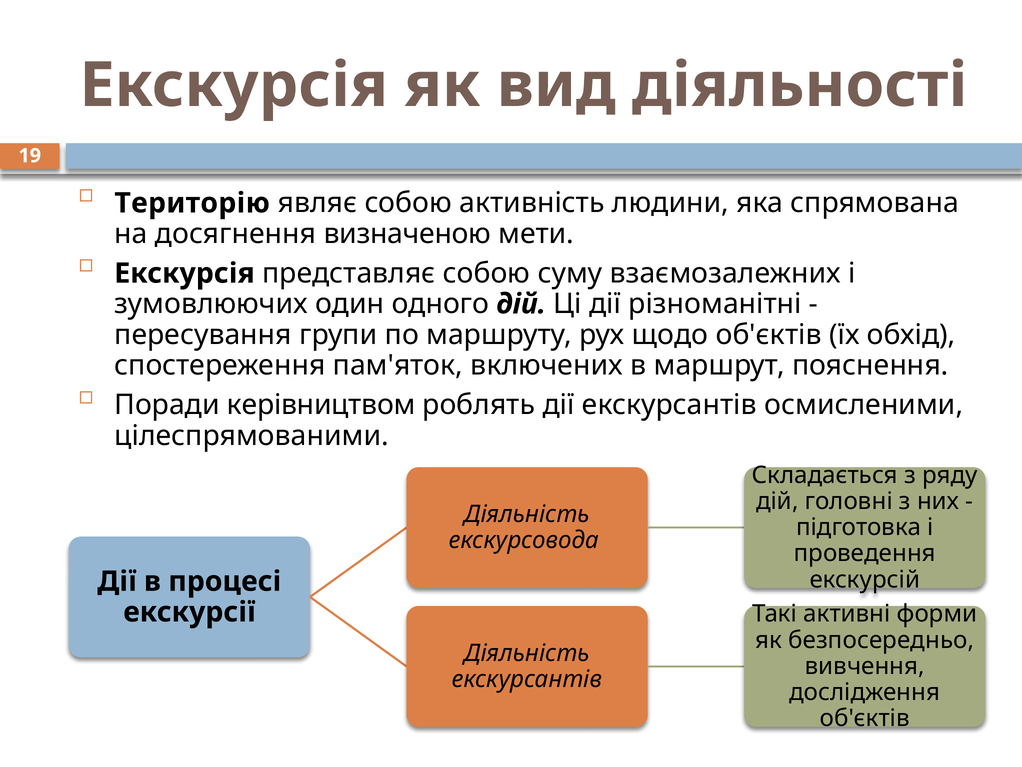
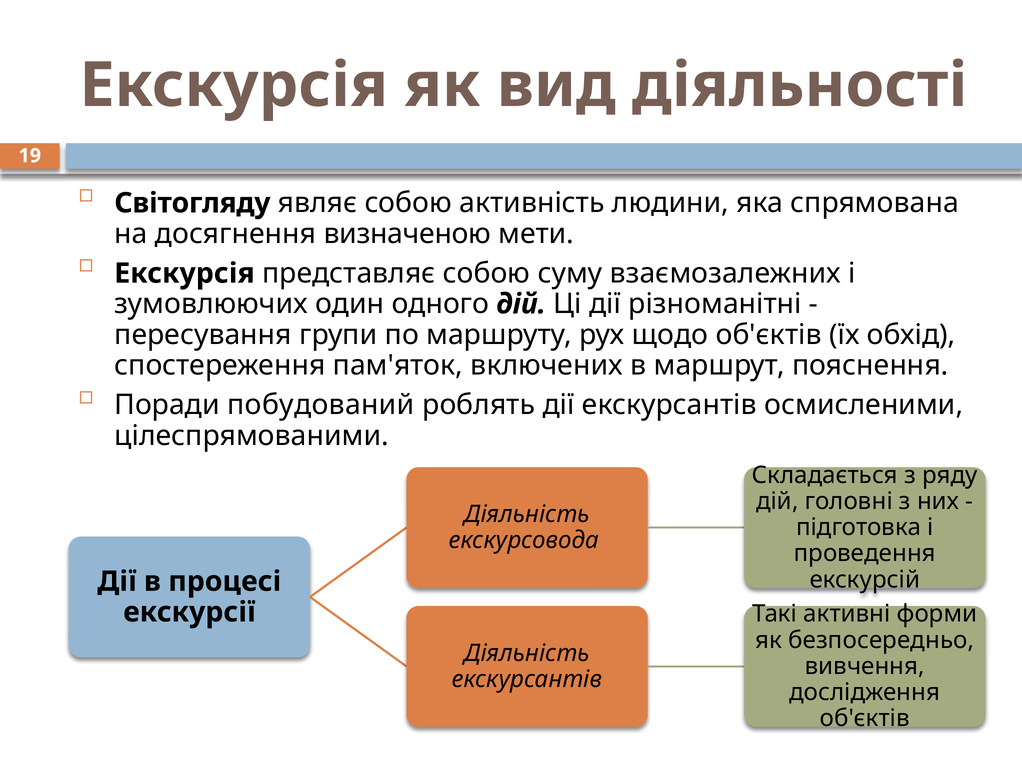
Територію: Територію -> Світогляду
керівництвом: керівництвом -> побудований
